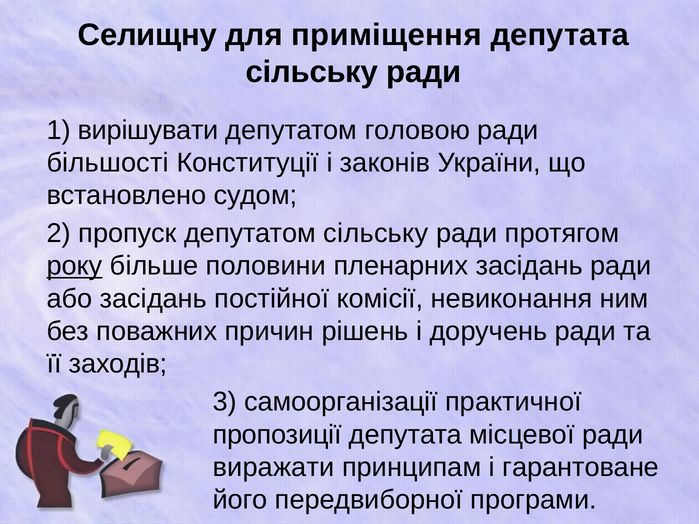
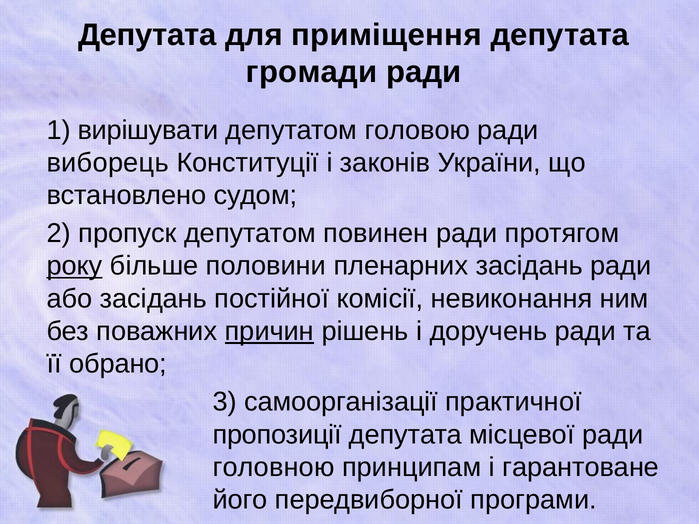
Селищну at (147, 35): Селищну -> Депутата
сільську at (312, 72): сільську -> громади
більшості: більшості -> виборець
депутатом сільську: сільську -> повинен
причин underline: none -> present
заходів: заходів -> обрано
виражати: виражати -> головною
